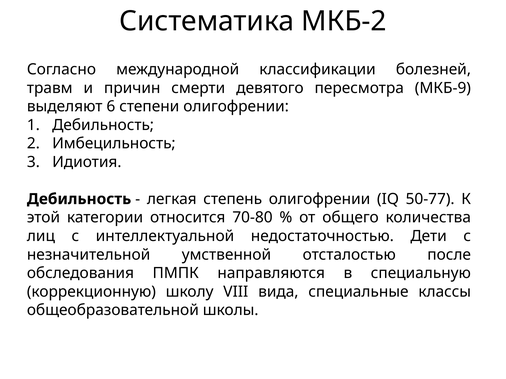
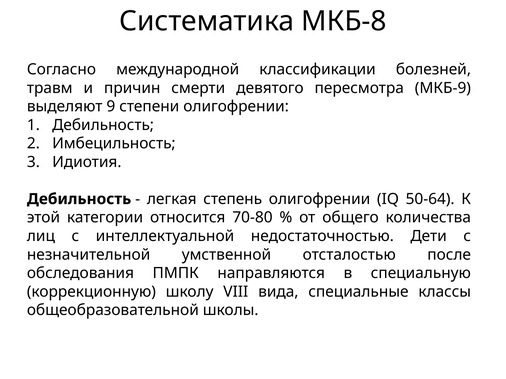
МКБ-2: МКБ-2 -> МКБ-8
6: 6 -> 9
50-77: 50-77 -> 50-64
